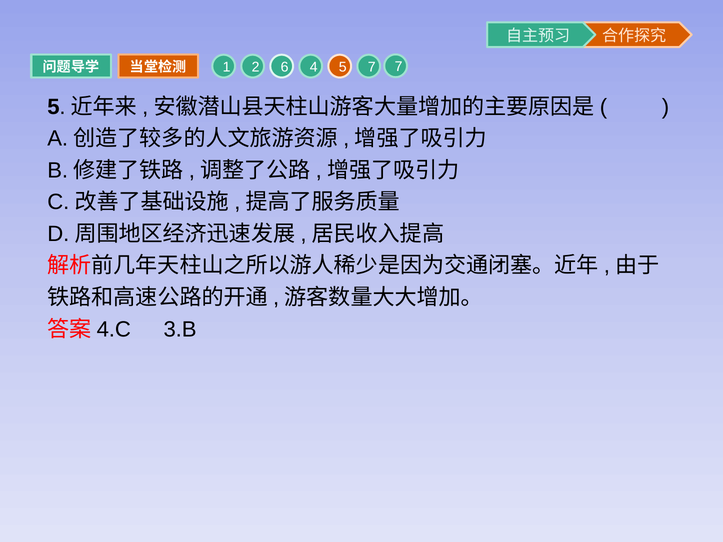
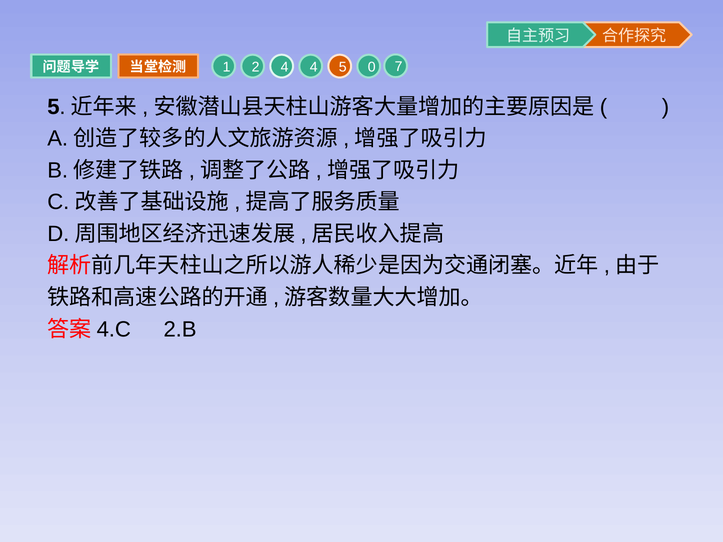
2 6: 6 -> 4
5 7: 7 -> 0
3.B: 3.B -> 2.B
